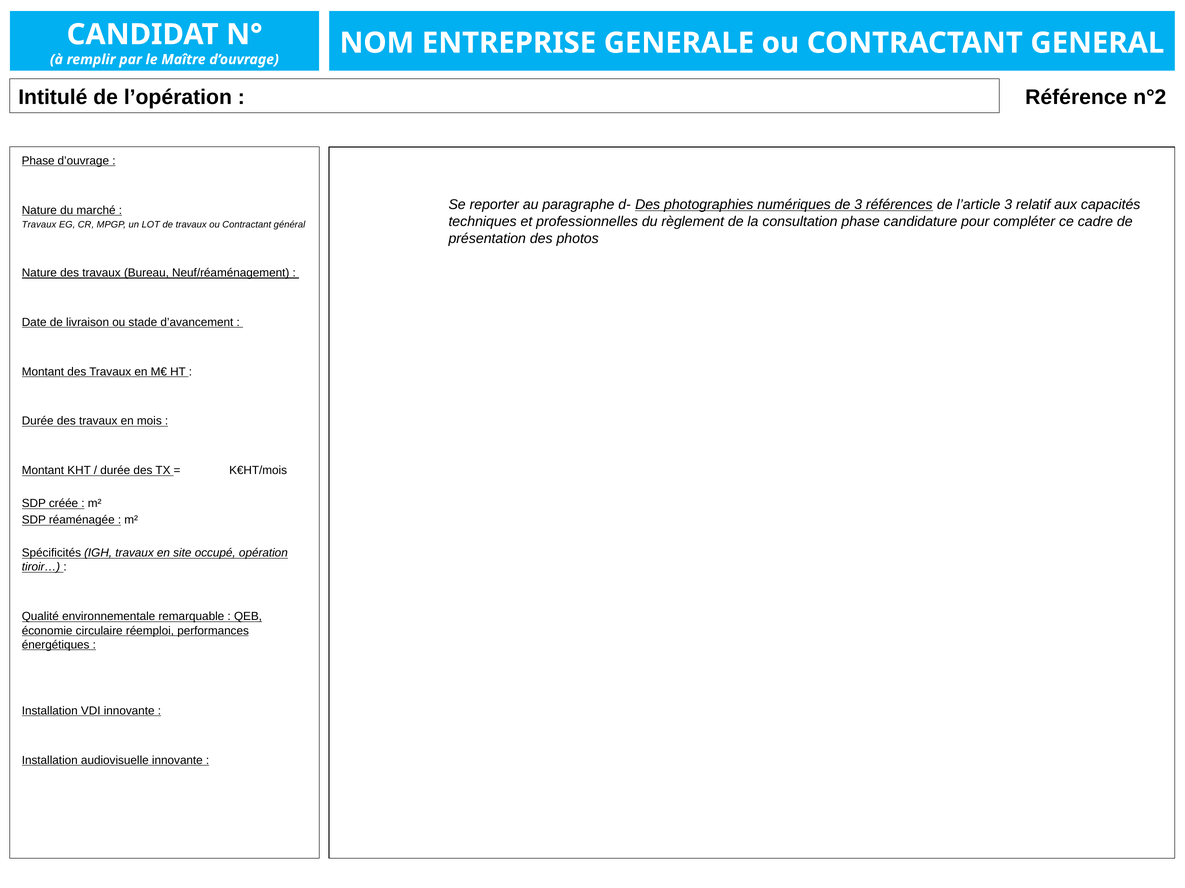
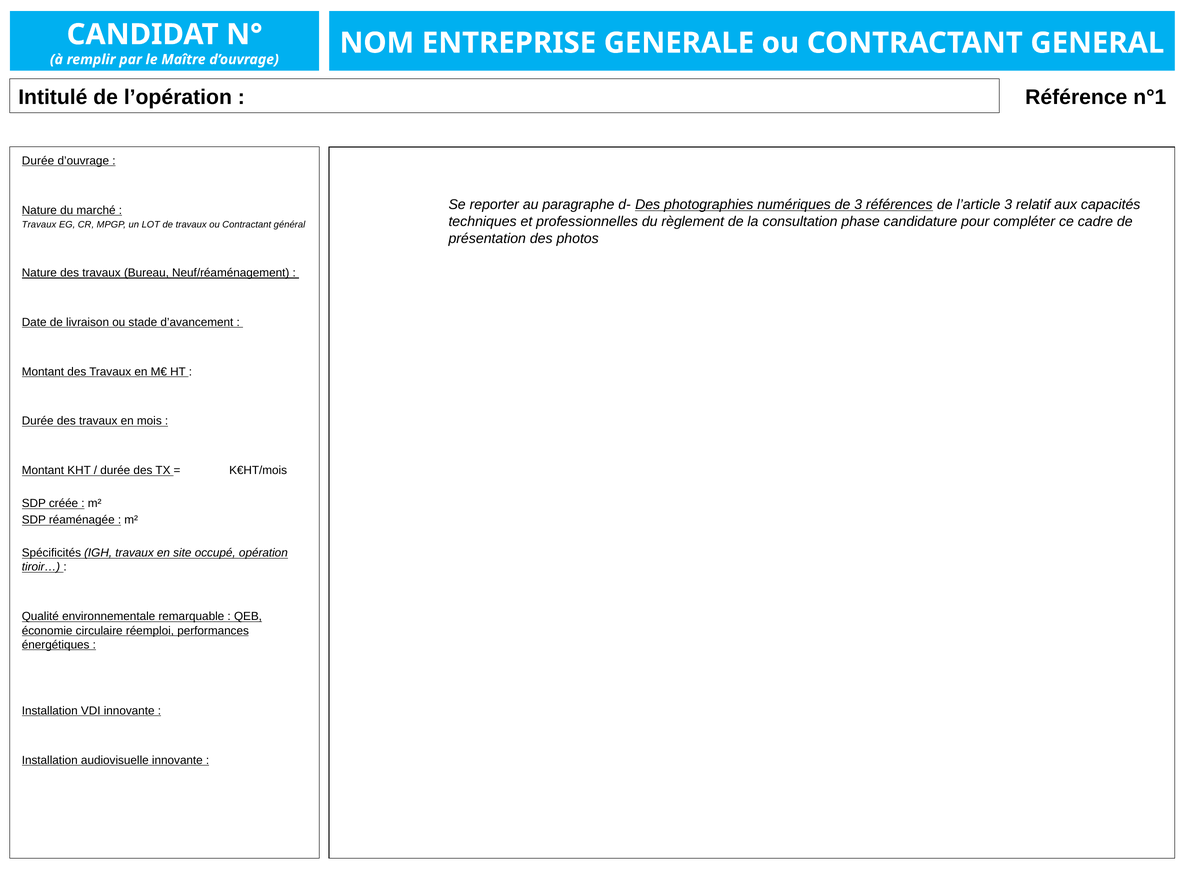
n°2: n°2 -> n°1
Phase at (38, 161): Phase -> Durée
